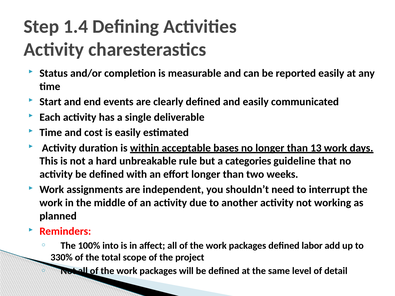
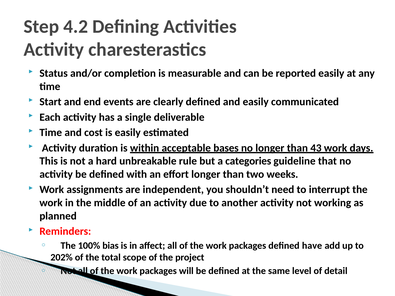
1.4: 1.4 -> 4.2
13: 13 -> 43
into: into -> bias
labor: labor -> have
330%: 330% -> 202%
